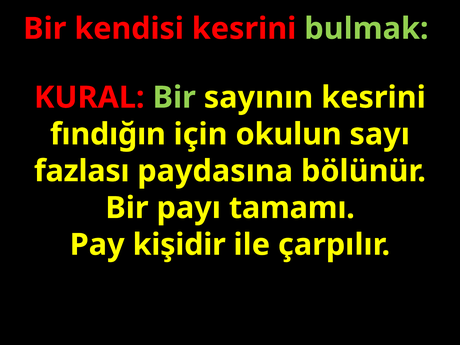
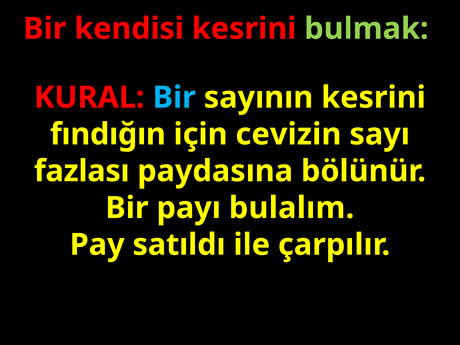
Bir at (174, 98) colour: light green -> light blue
okulun: okulun -> cevizin
tamamı: tamamı -> bulalım
kişidir: kişidir -> satıldı
